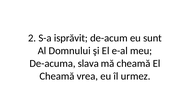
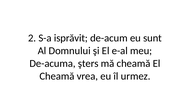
slava: slava -> şters
